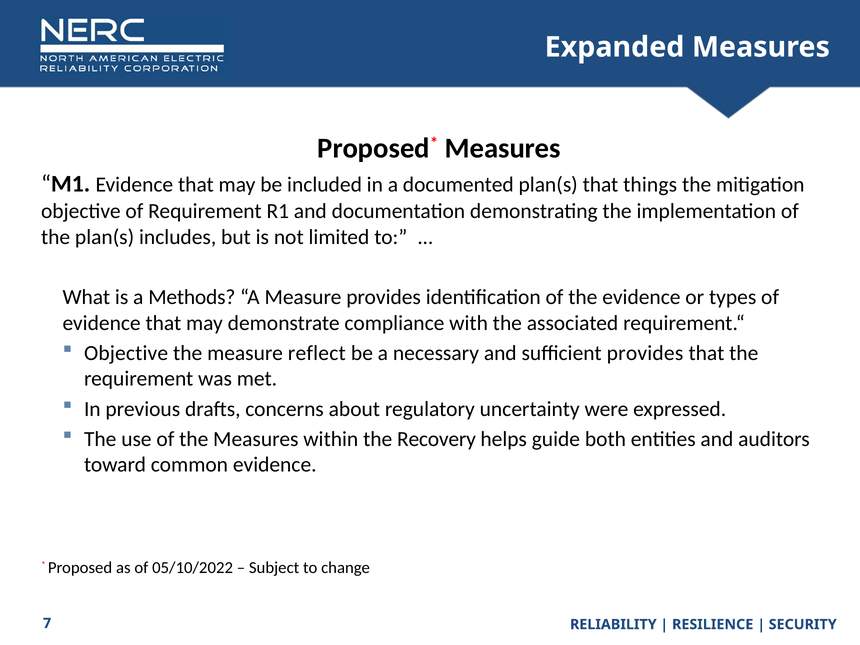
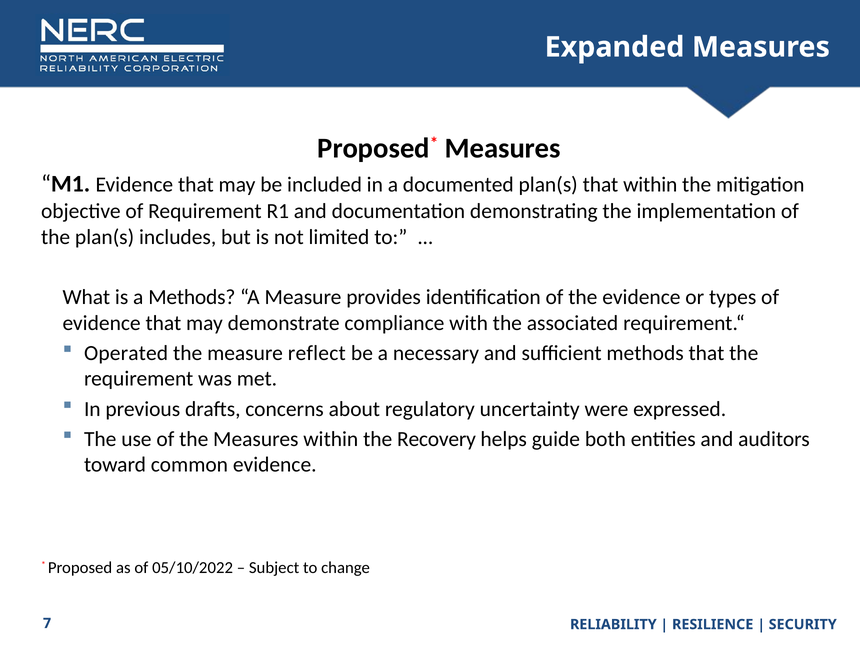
that things: things -> within
Objective at (126, 353): Objective -> Operated
sufficient provides: provides -> methods
